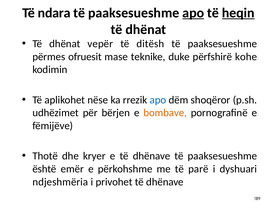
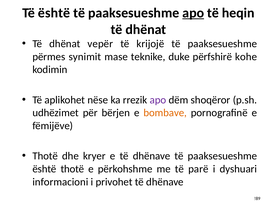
Të ndara: ndara -> është
heqin underline: present -> none
ditësh: ditësh -> krijojë
ofruesit: ofruesit -> synimit
apo at (158, 100) colour: blue -> purple
është emër: emër -> thotë
ndjeshmëria: ndjeshmëria -> informacioni
